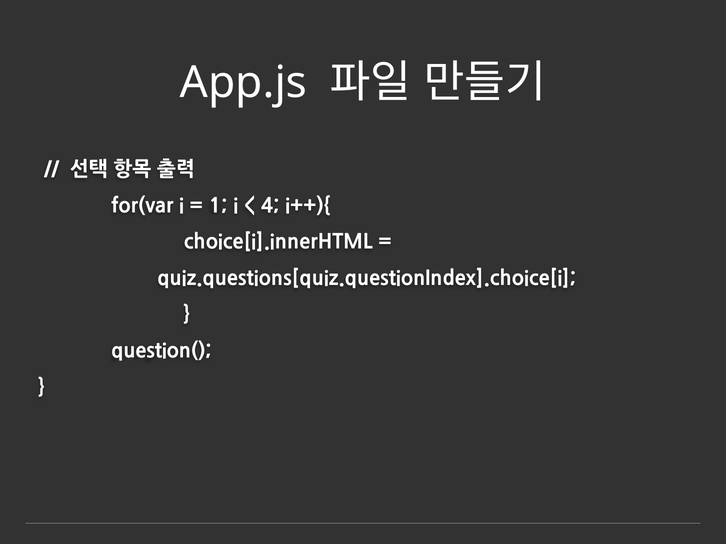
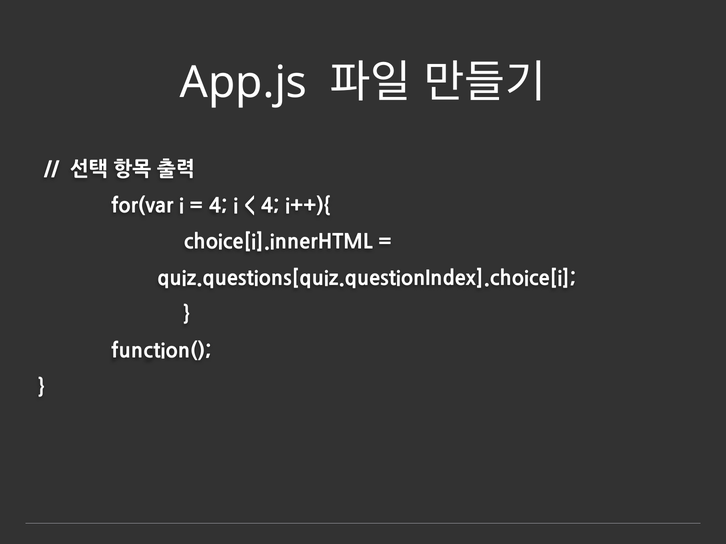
1 at (218, 206): 1 -> 4
question(: question( -> function(
